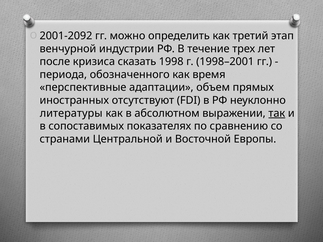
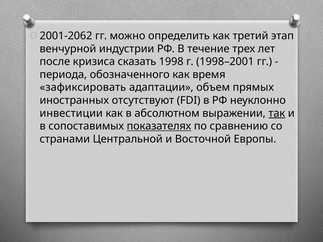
2001-2092: 2001-2092 -> 2001-2062
перспективные: перспективные -> зафиксировать
литературы: литературы -> инвестиции
показателях underline: none -> present
